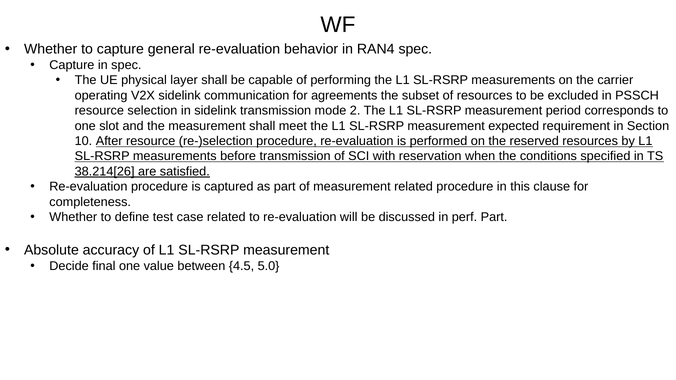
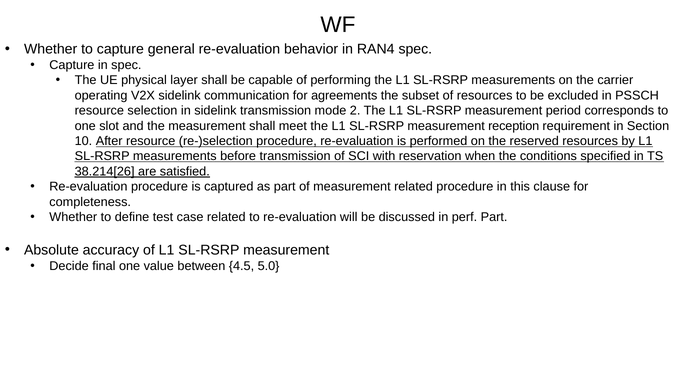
expected: expected -> reception
